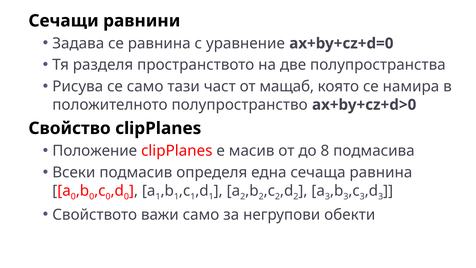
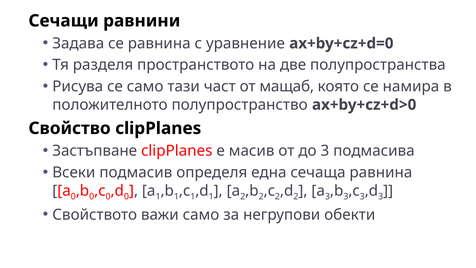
Положение: Положение -> Застъпване
до 8: 8 -> 3
